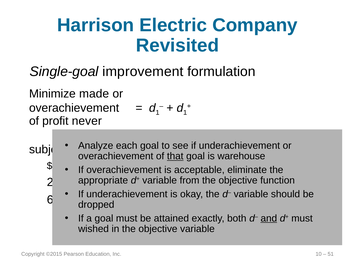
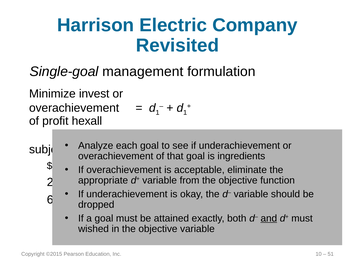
improvement: improvement -> management
made: made -> invest
never: never -> hexall
that underline: present -> none
warehouse: warehouse -> ingredients
